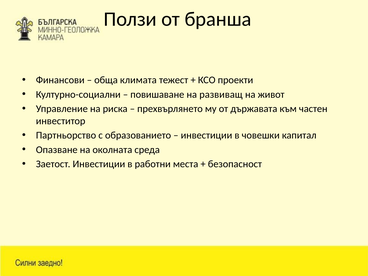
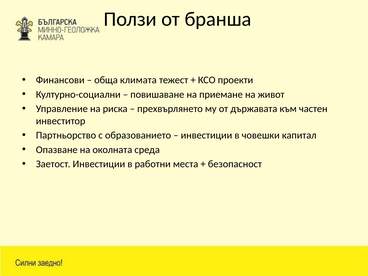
развиващ: развиващ -> приемане
